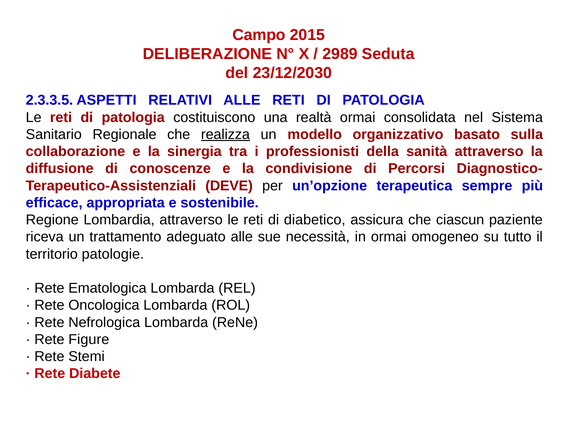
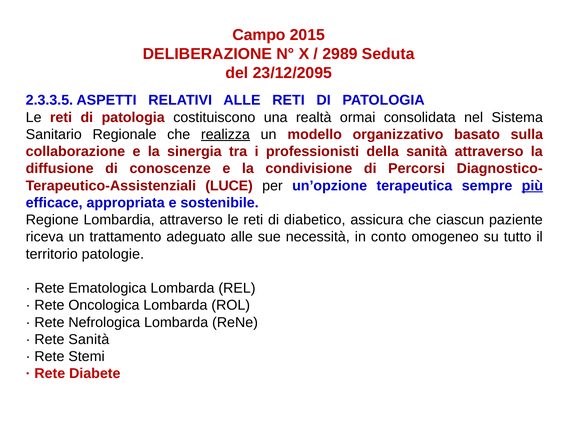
23/12/2030: 23/12/2030 -> 23/12/2095
DEVE: DEVE -> LUCE
più underline: none -> present
in ormai: ormai -> conto
Rete Figure: Figure -> Sanità
